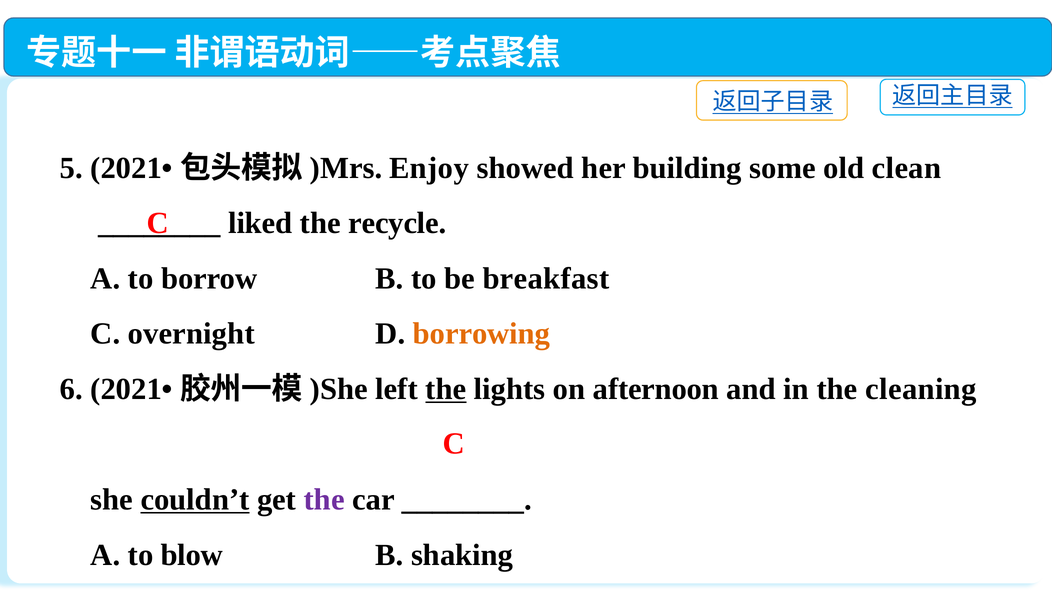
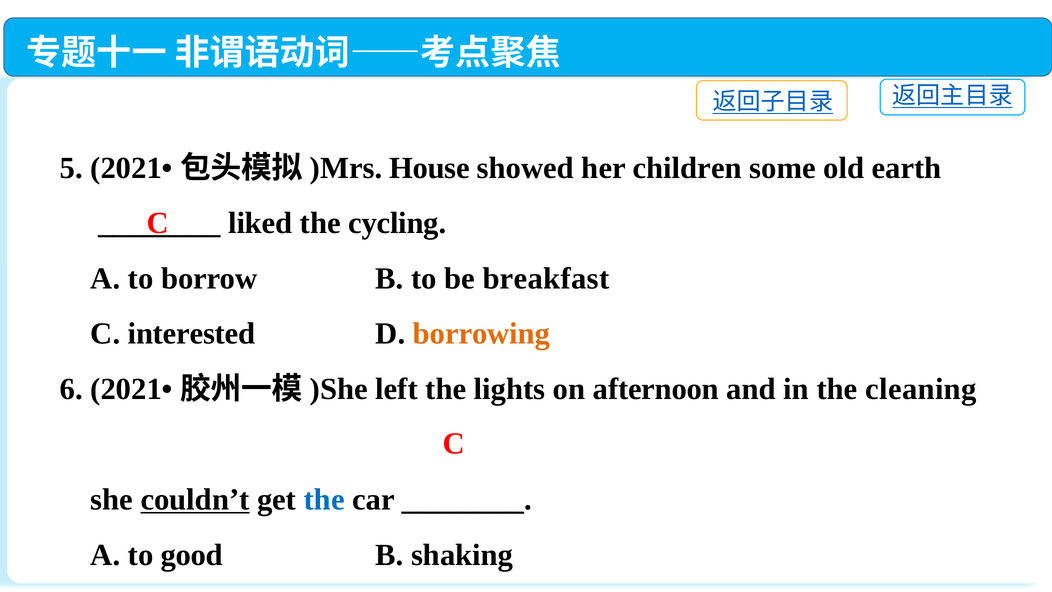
Enjoy: Enjoy -> House
building: building -> children
clean: clean -> earth
recycle: recycle -> cycling
overnight: overnight -> interested
the at (446, 389) underline: present -> none
the at (324, 499) colour: purple -> blue
blow: blow -> good
